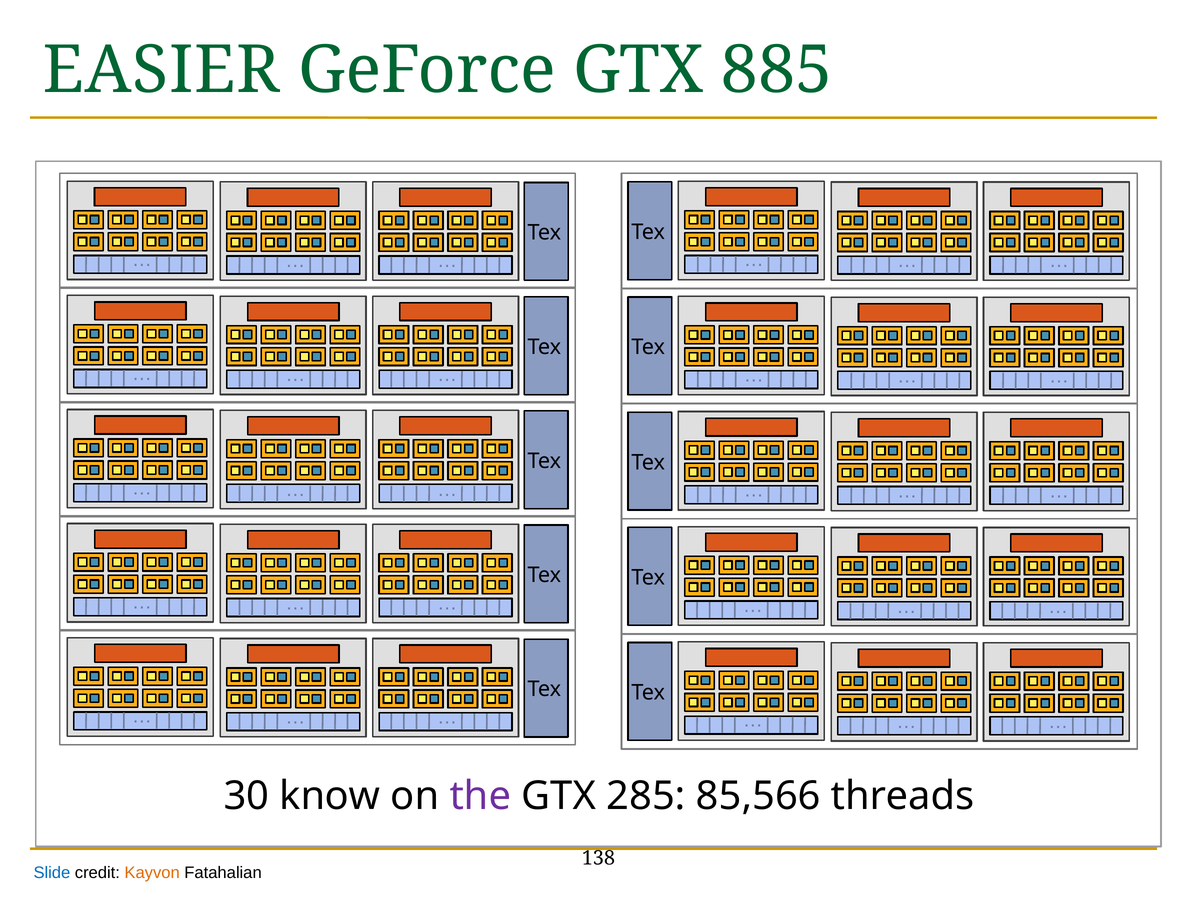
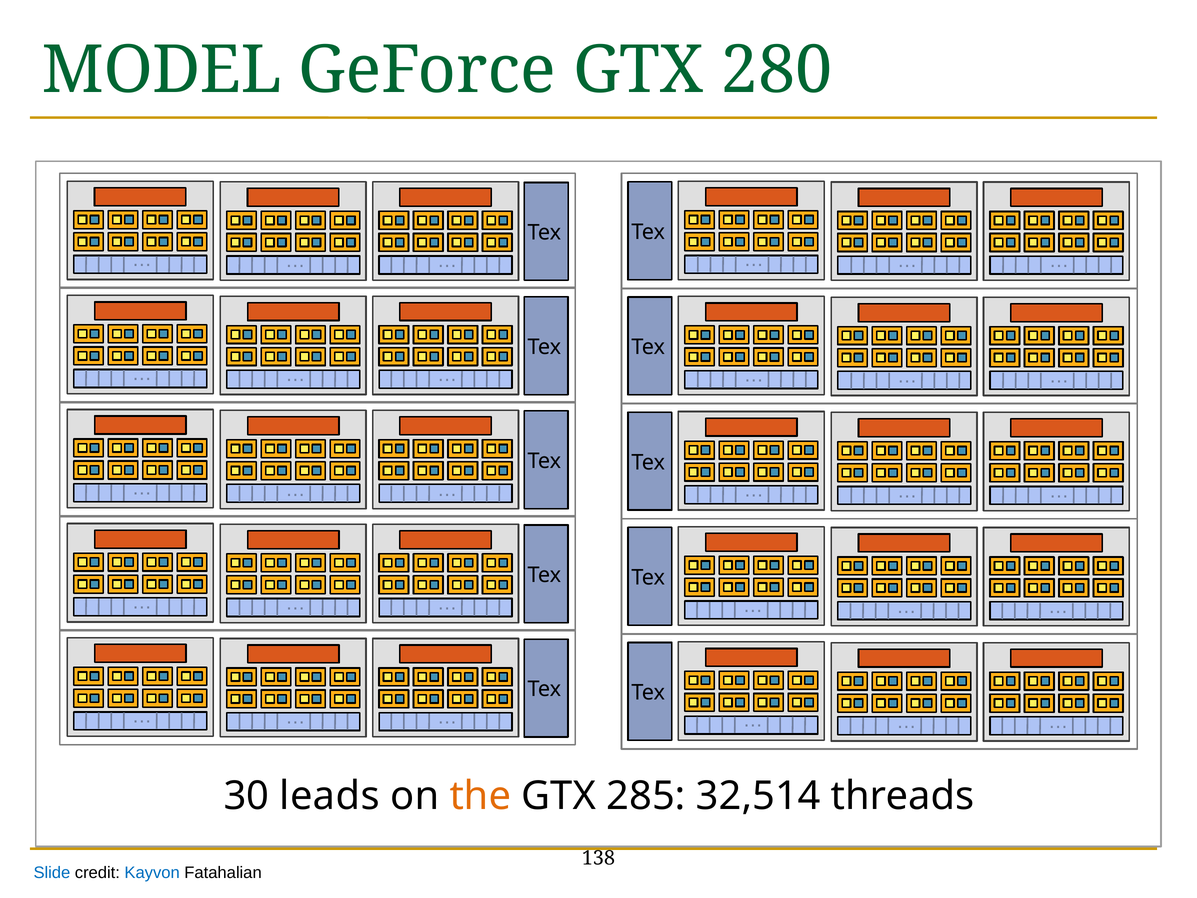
EASIER: EASIER -> MODEL
885: 885 -> 280
know: know -> leads
the colour: purple -> orange
85,566: 85,566 -> 32,514
Kayvon colour: orange -> blue
